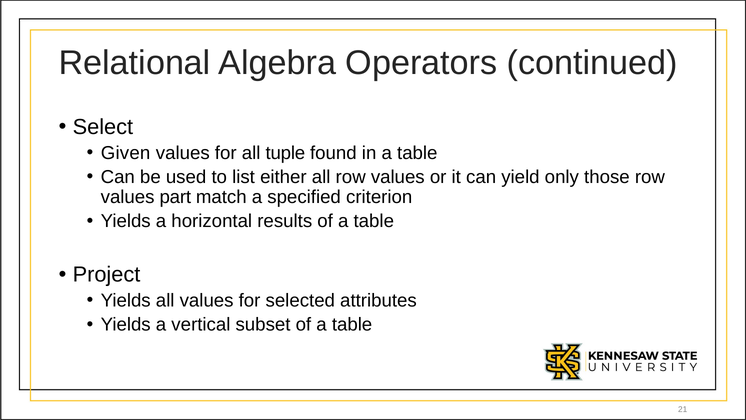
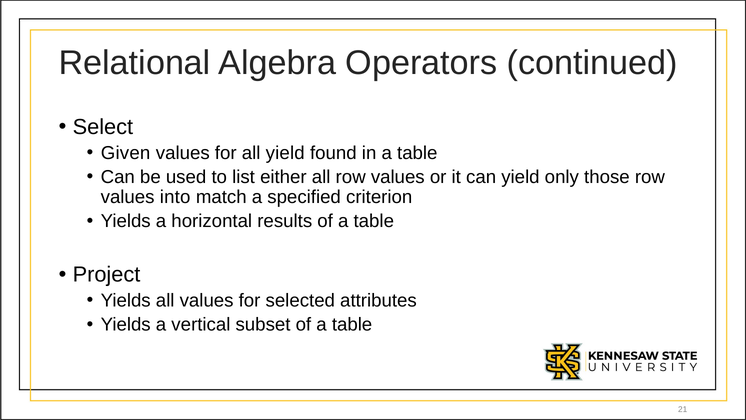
all tuple: tuple -> yield
part: part -> into
